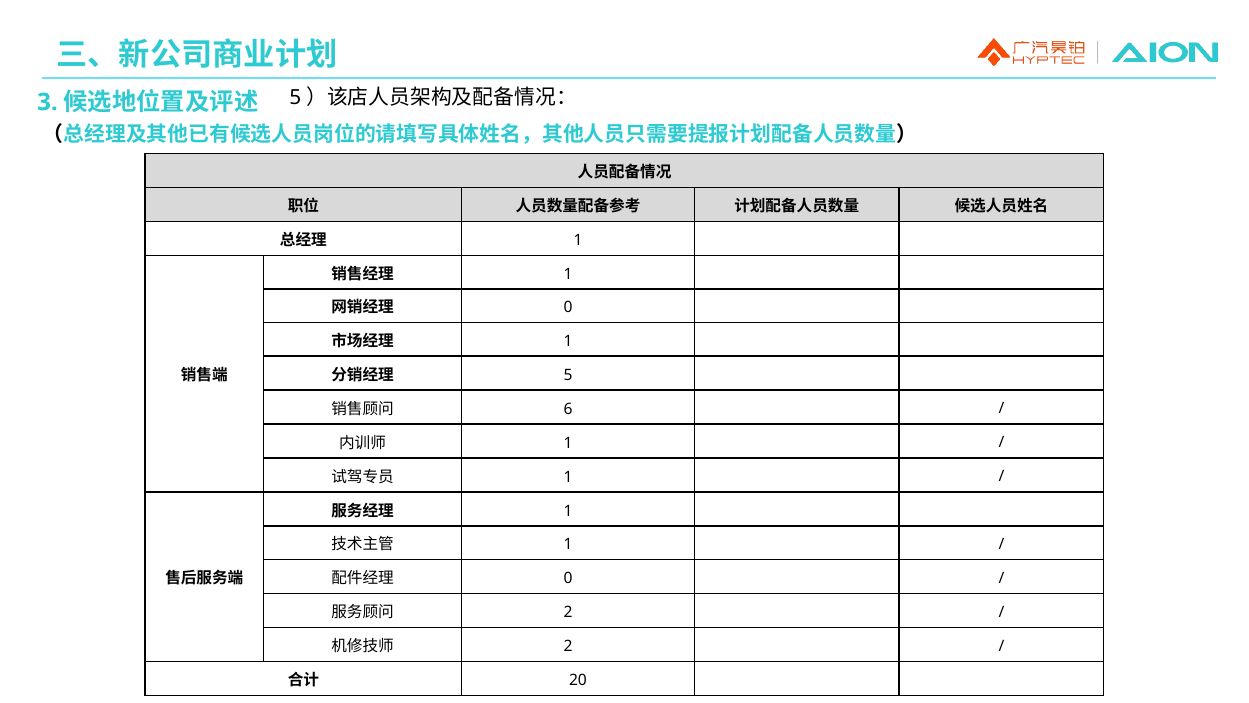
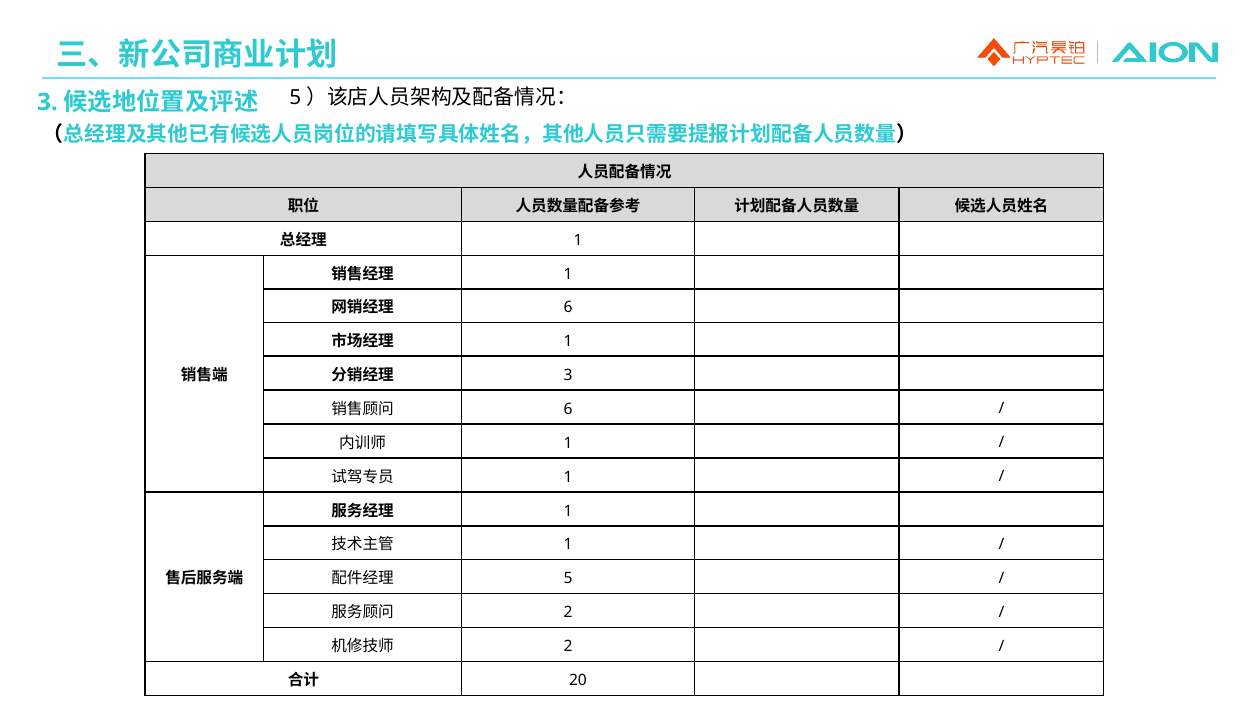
0 at (568, 308): 0 -> 6
5 at (568, 375): 5 -> 3
0 at (568, 578): 0 -> 5
